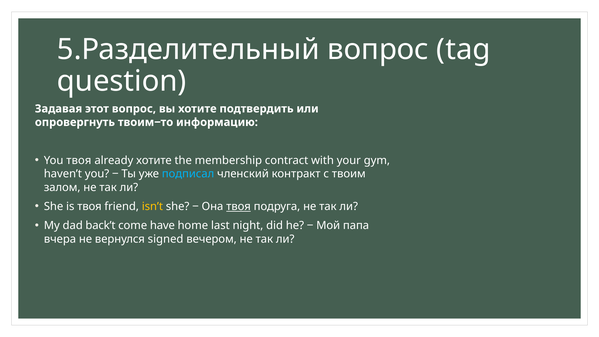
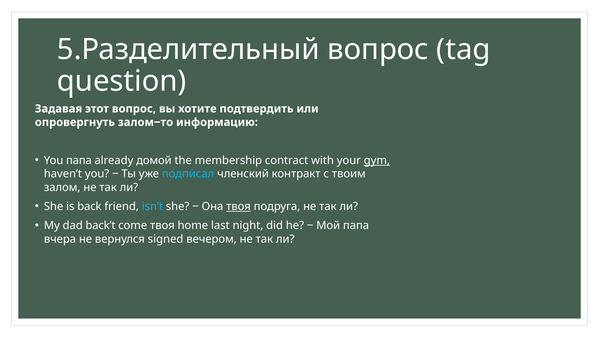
твоим‒то: твоим‒то -> залом‒то
You твоя: твоя -> папа
already хотите: хотите -> домой
gym underline: none -> present
is твоя: твоя -> back
isn’t colour: yellow -> light blue
come have: have -> твоя
